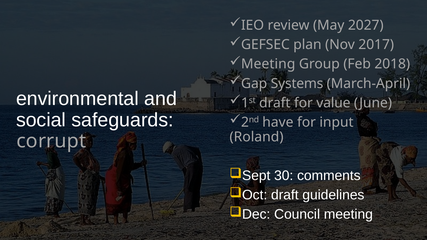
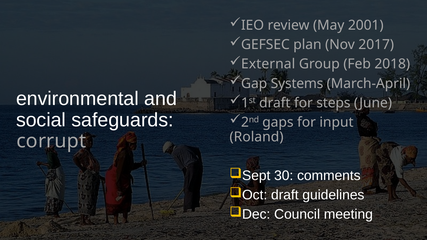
2027: 2027 -> 2001
Meeting at (268, 64): Meeting -> External
value: value -> steps
have: have -> gaps
